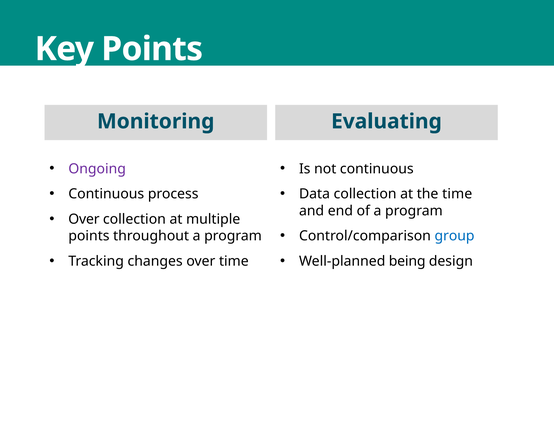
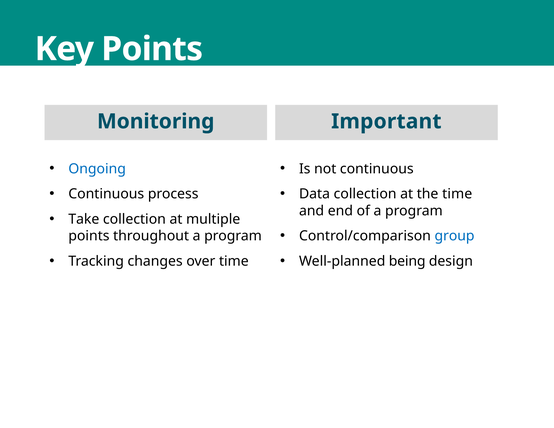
Evaluating: Evaluating -> Important
Ongoing colour: purple -> blue
Over at (84, 219): Over -> Take
